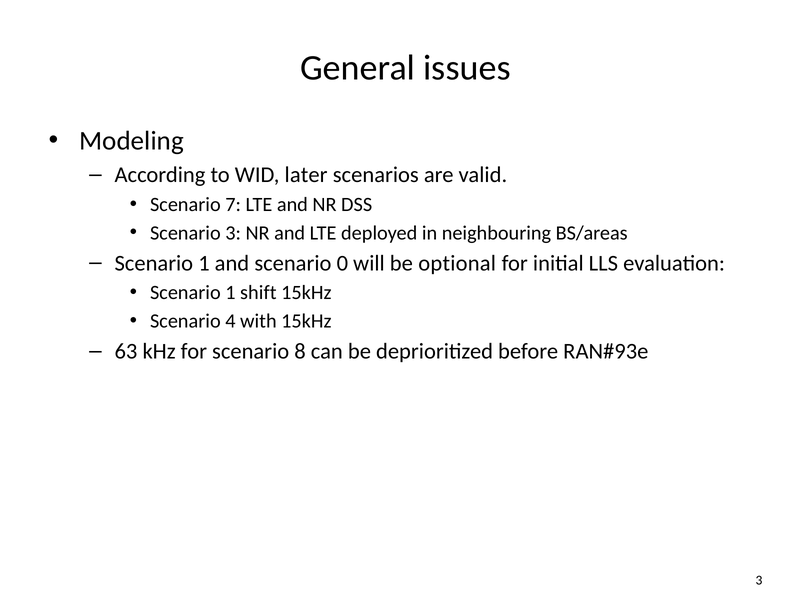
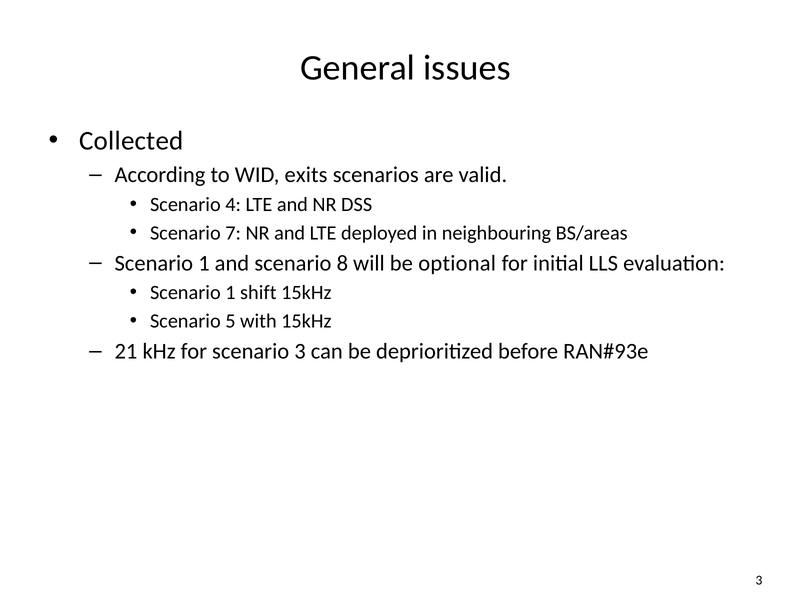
Modeling: Modeling -> Collected
later: later -> exits
7: 7 -> 4
Scenario 3: 3 -> 7
0: 0 -> 8
4: 4 -> 5
63: 63 -> 21
scenario 8: 8 -> 3
